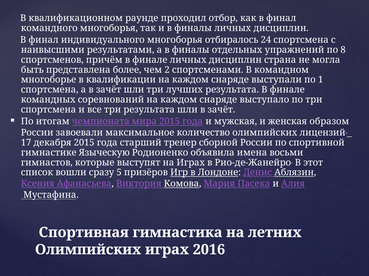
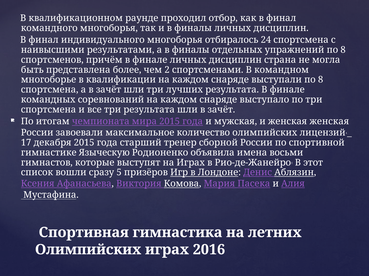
выступали по 1: 1 -> 8
женская образом: образом -> женская
